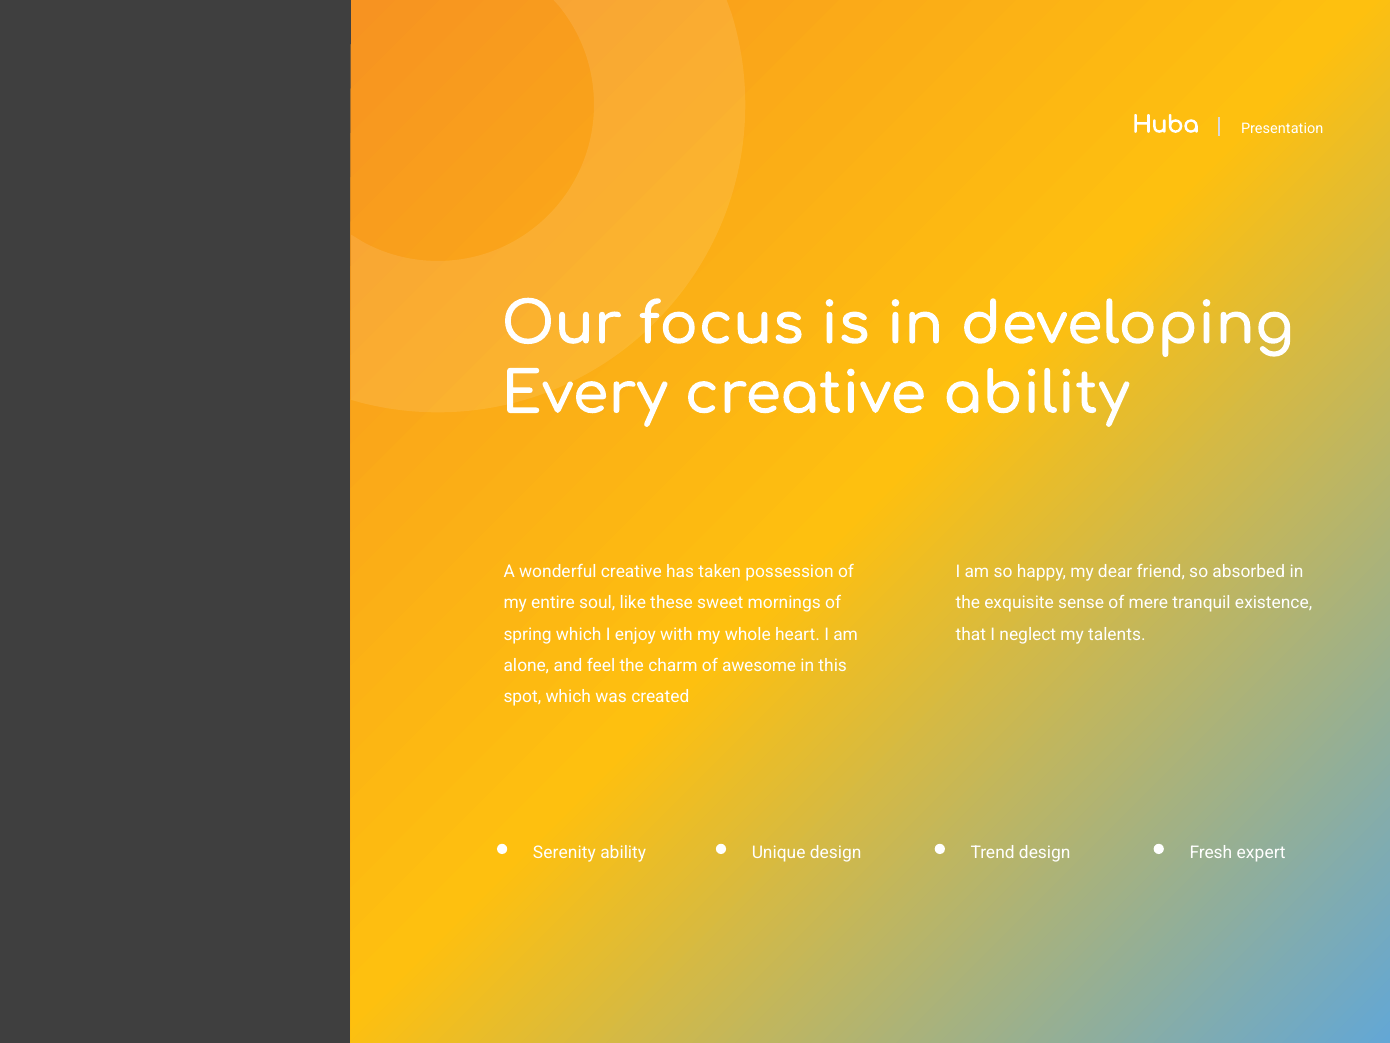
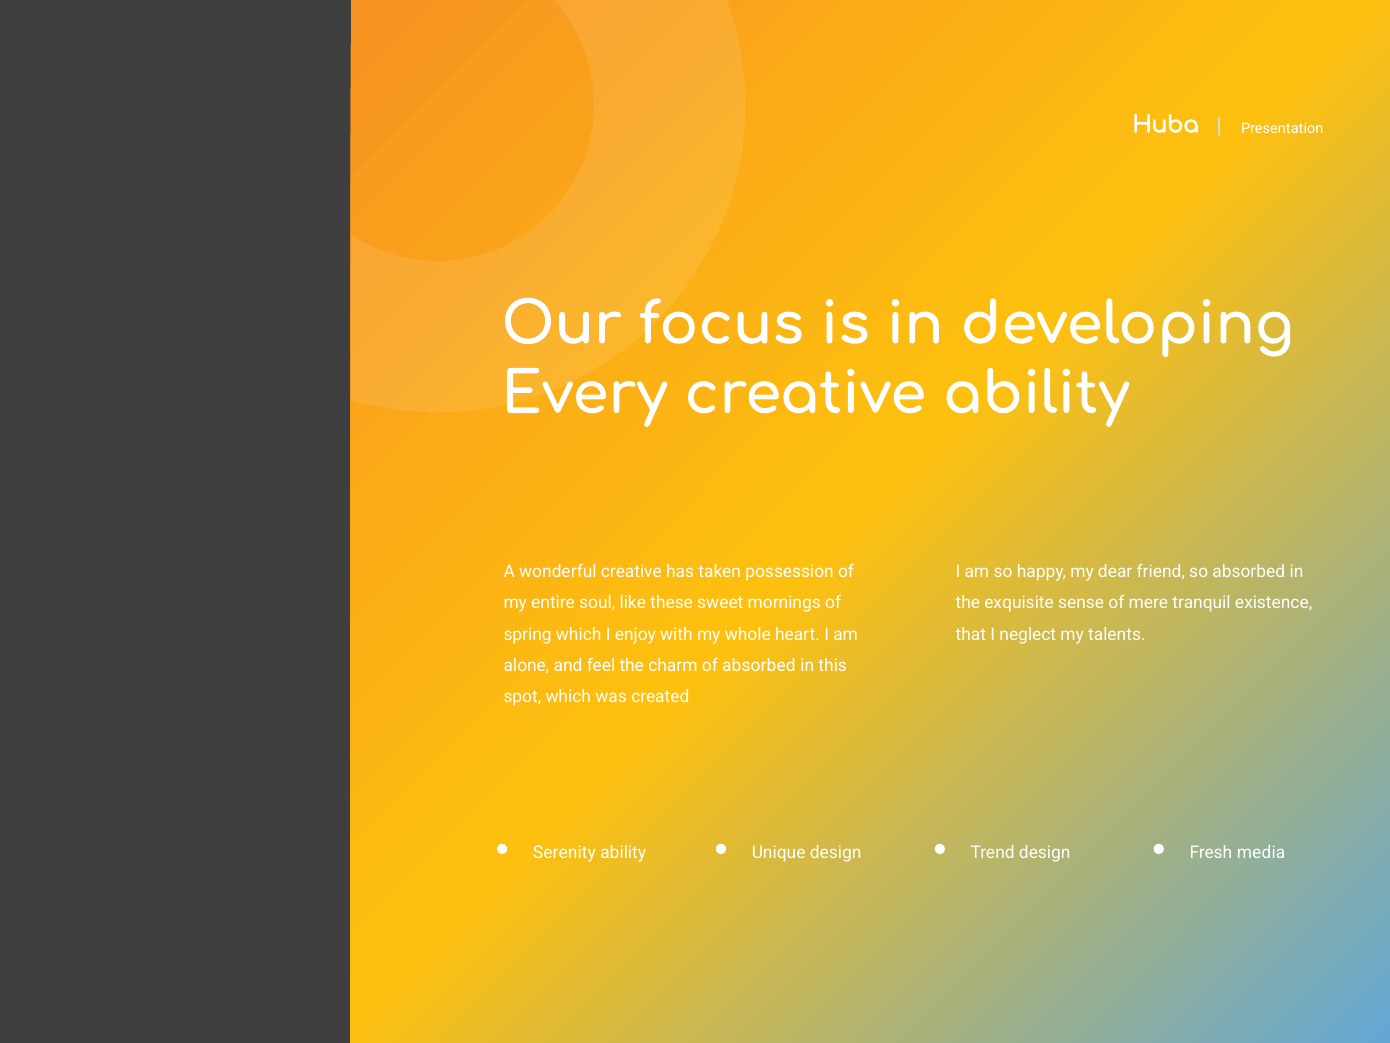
of awesome: awesome -> absorbed
expert: expert -> media
